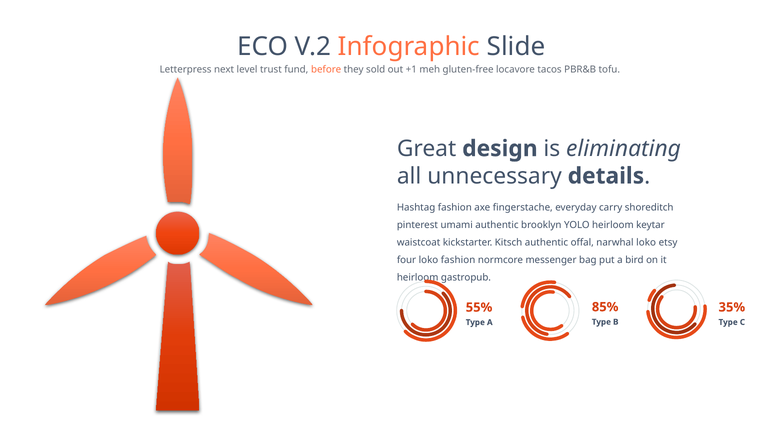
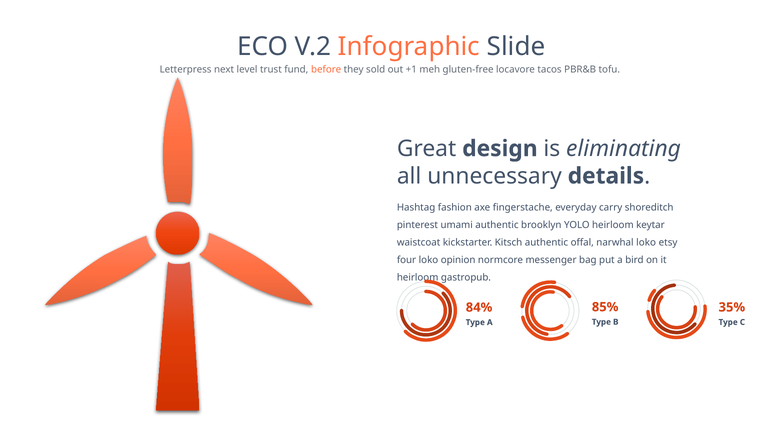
loko fashion: fashion -> opinion
55%: 55% -> 84%
